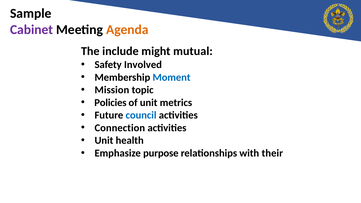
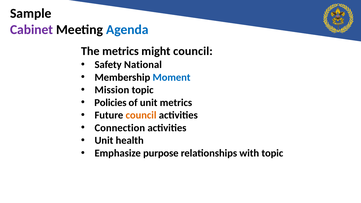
Agenda colour: orange -> blue
The include: include -> metrics
might mutual: mutual -> council
Involved: Involved -> National
council at (141, 115) colour: blue -> orange
with their: their -> topic
